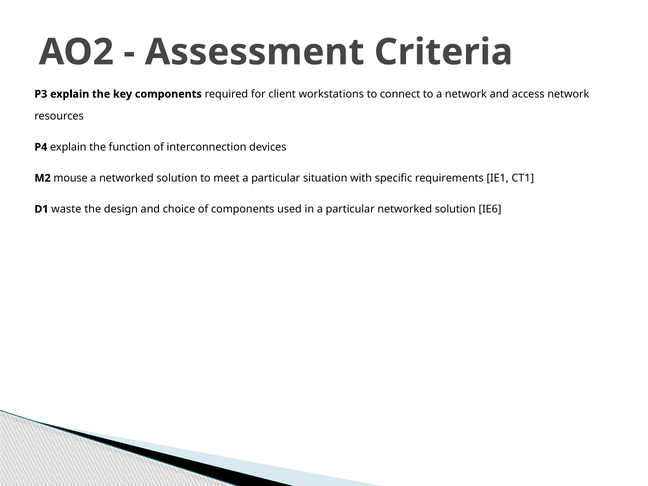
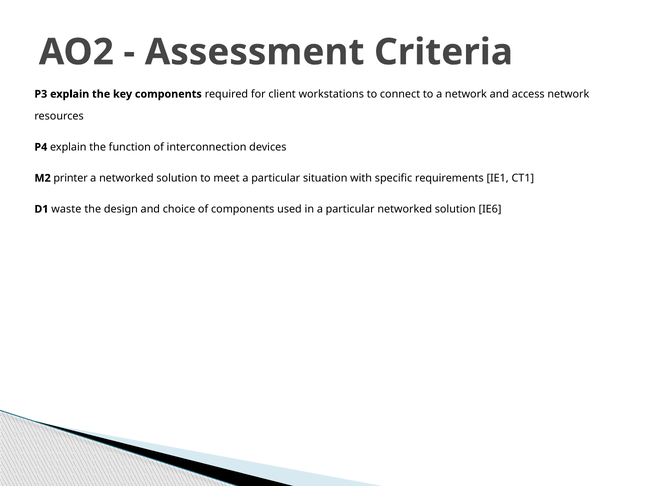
mouse: mouse -> printer
